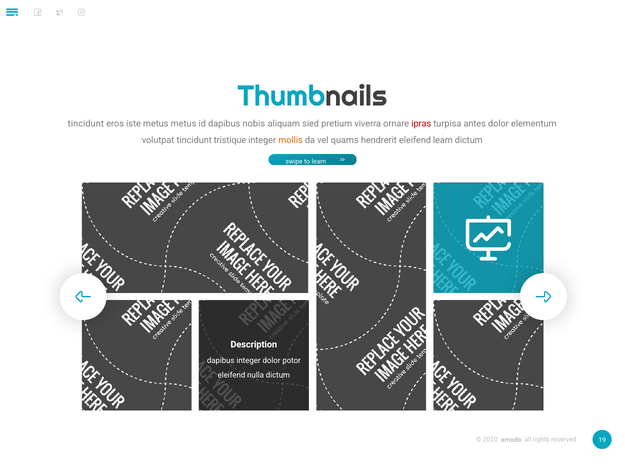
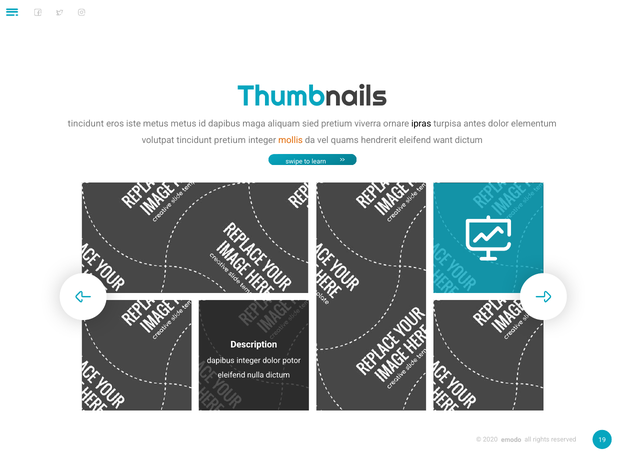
nobis: nobis -> maga
ipras colour: red -> black
tincidunt tristique: tristique -> pretium
eleifend learn: learn -> want
